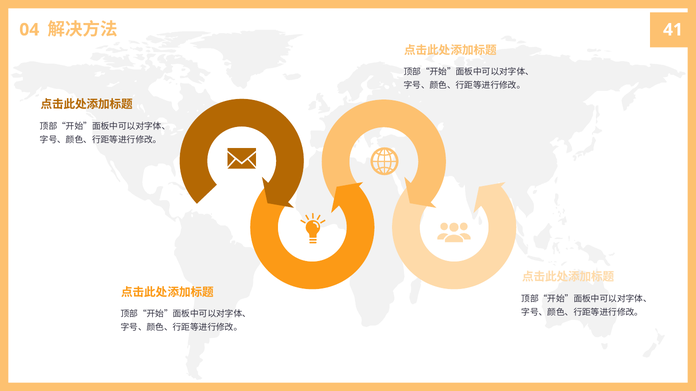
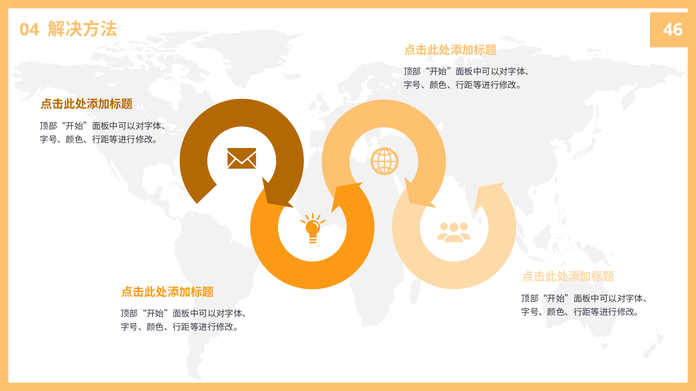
41: 41 -> 46
